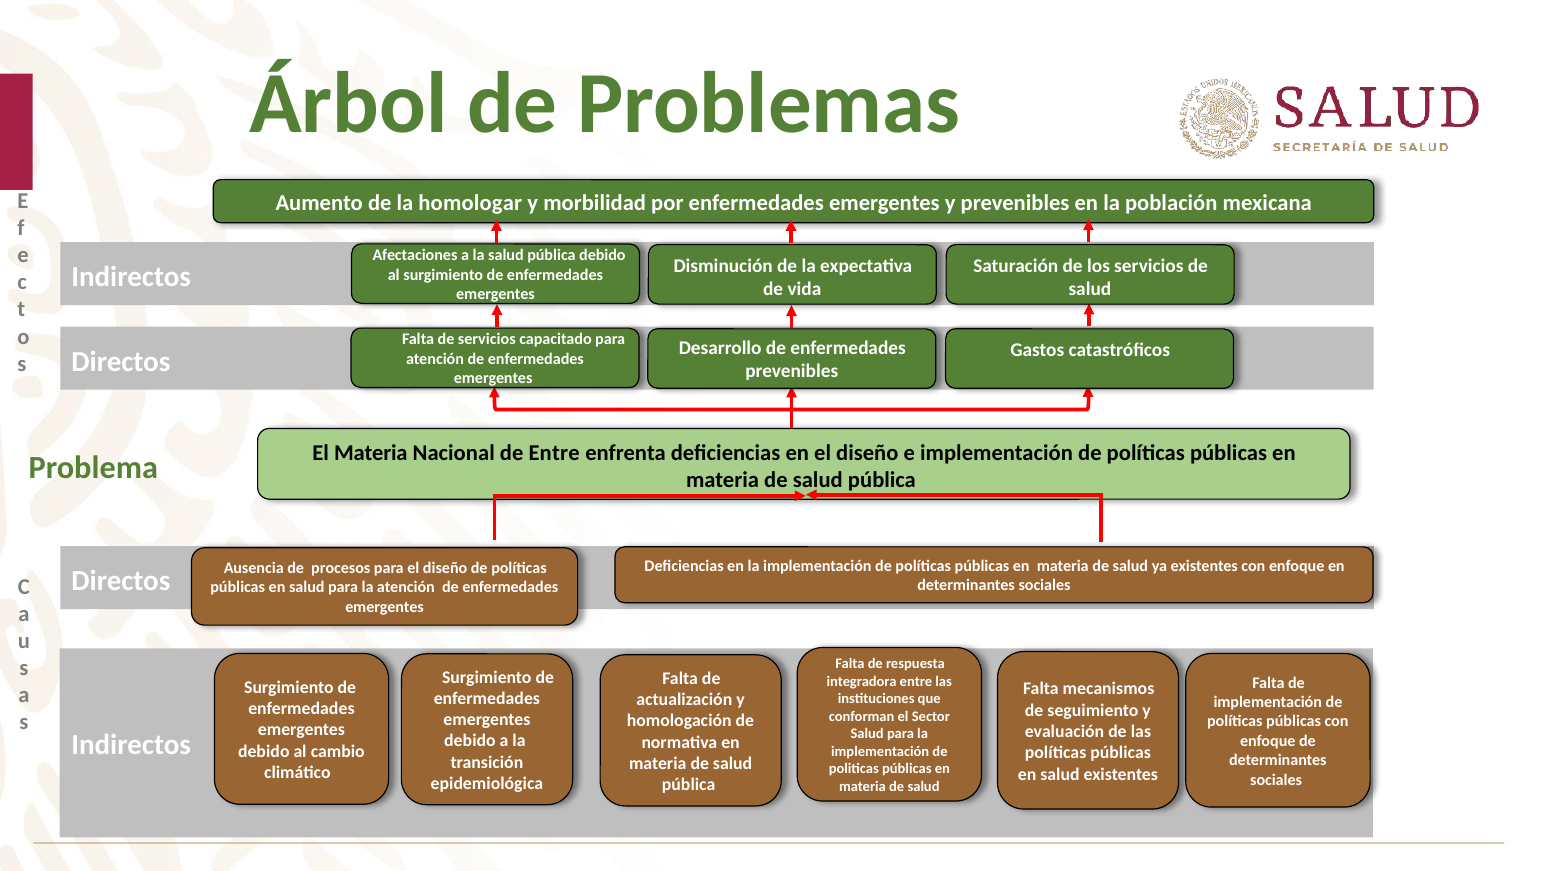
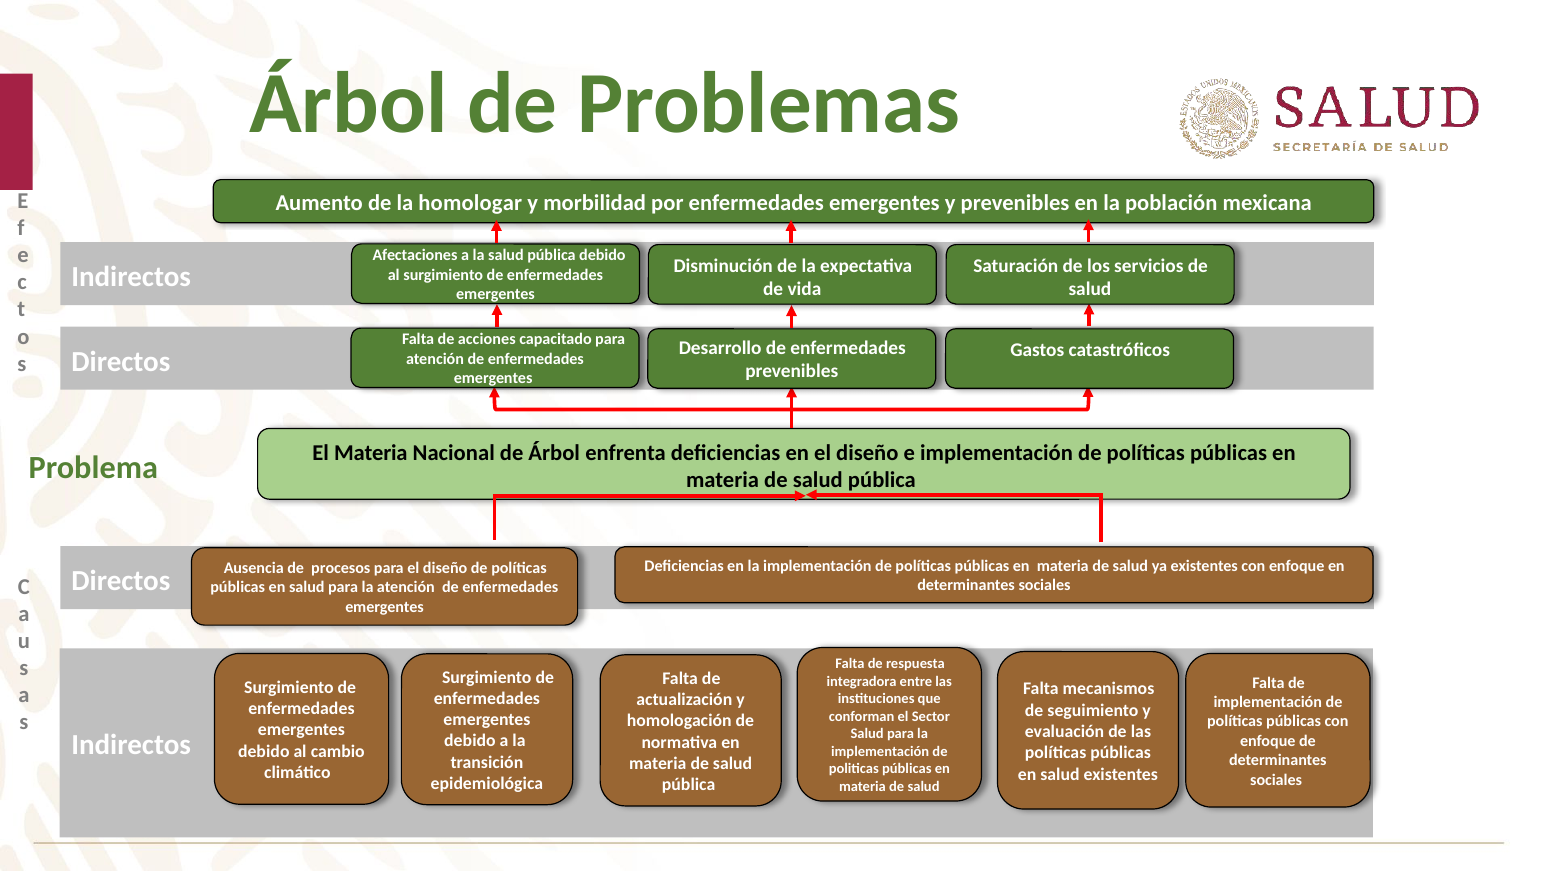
de servicios: servicios -> acciones
de Entre: Entre -> Árbol
